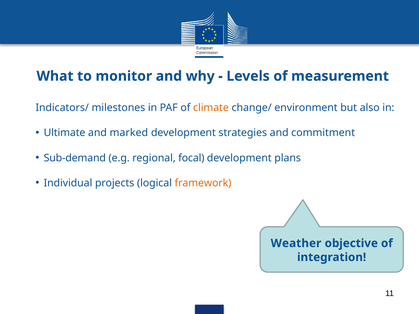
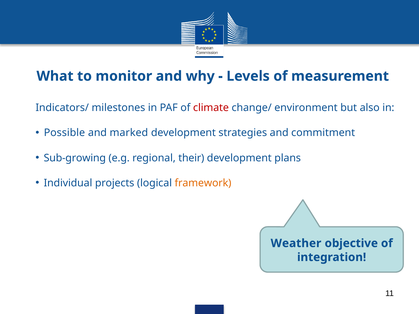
climate colour: orange -> red
Ultimate: Ultimate -> Possible
Sub-demand: Sub-demand -> Sub-growing
focal: focal -> their
